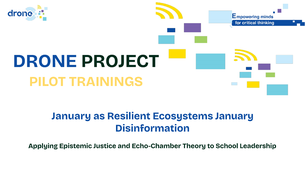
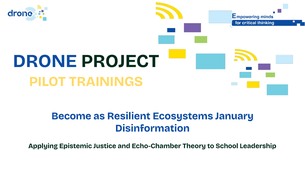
January at (71, 116): January -> Become
